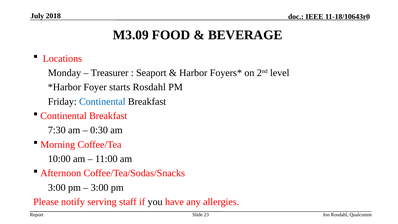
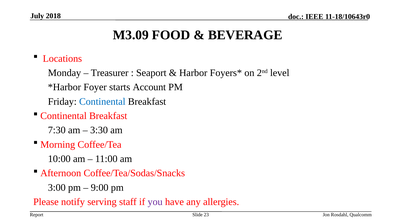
starts Rosdahl: Rosdahl -> Account
0:30: 0:30 -> 3:30
3:00 at (100, 187): 3:00 -> 9:00
you colour: black -> purple
